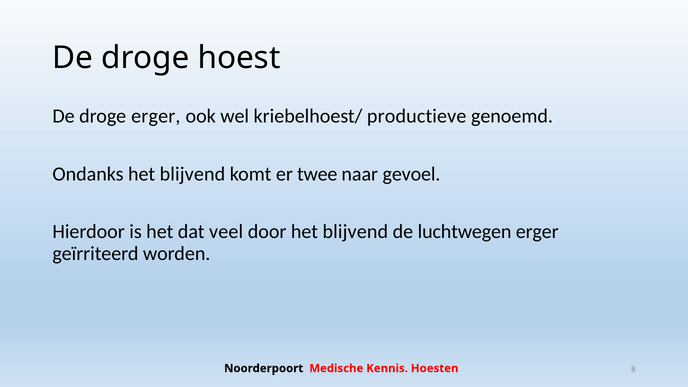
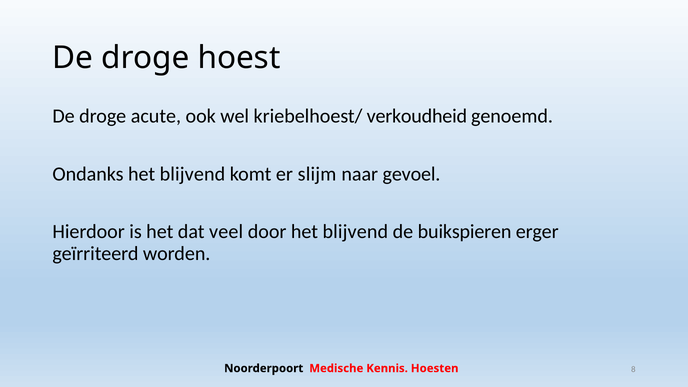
droge erger: erger -> acute
productieve: productieve -> verkoudheid
twee: twee -> slijm
luchtwegen: luchtwegen -> buikspieren
